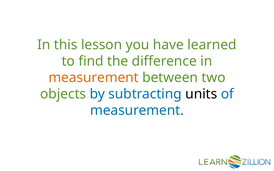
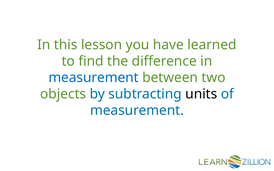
measurement at (94, 78) colour: orange -> blue
